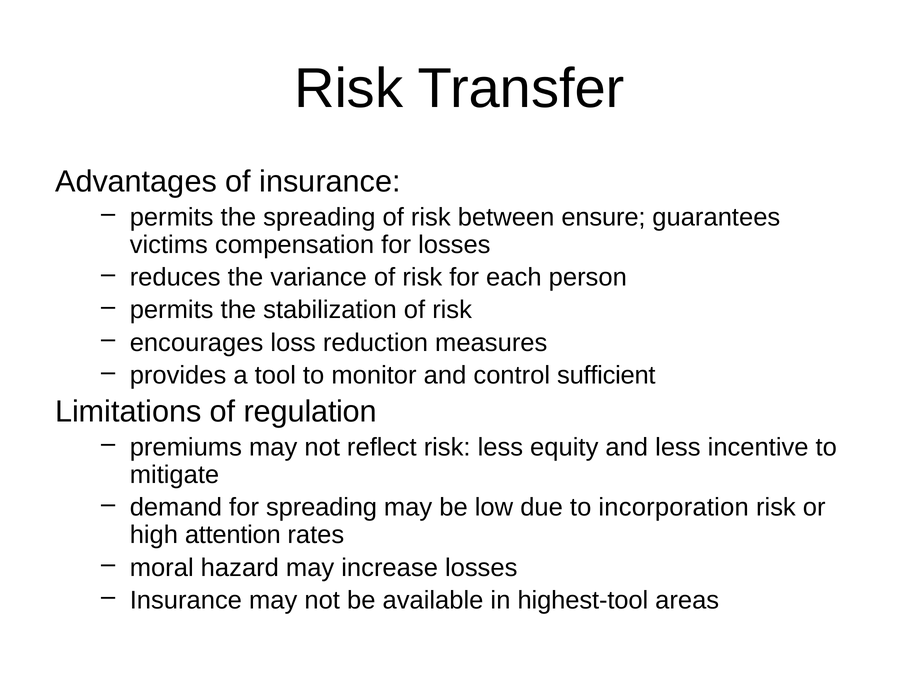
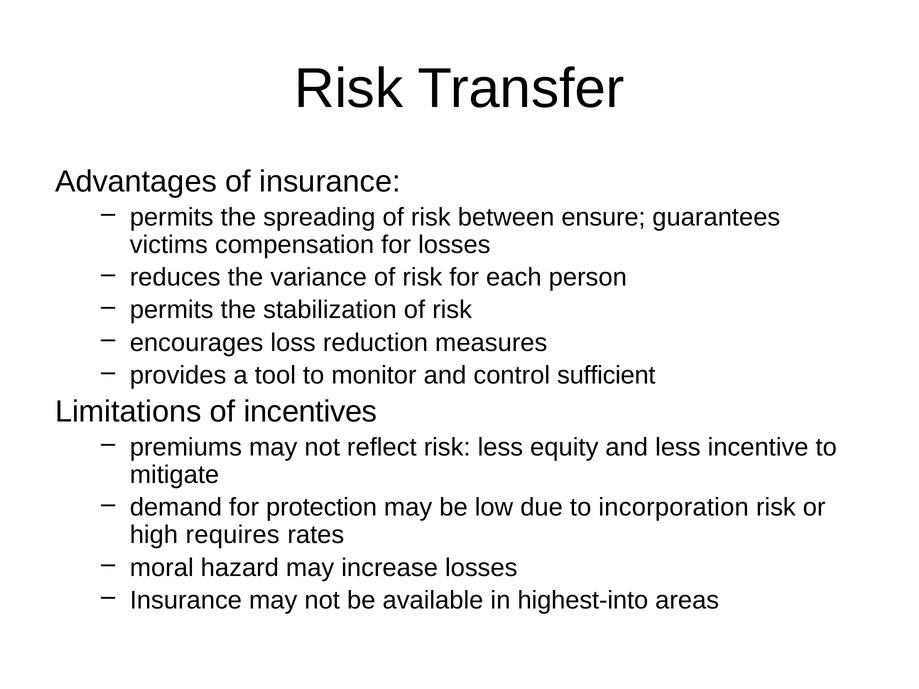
regulation: regulation -> incentives
for spreading: spreading -> protection
attention: attention -> requires
highest-tool: highest-tool -> highest-into
